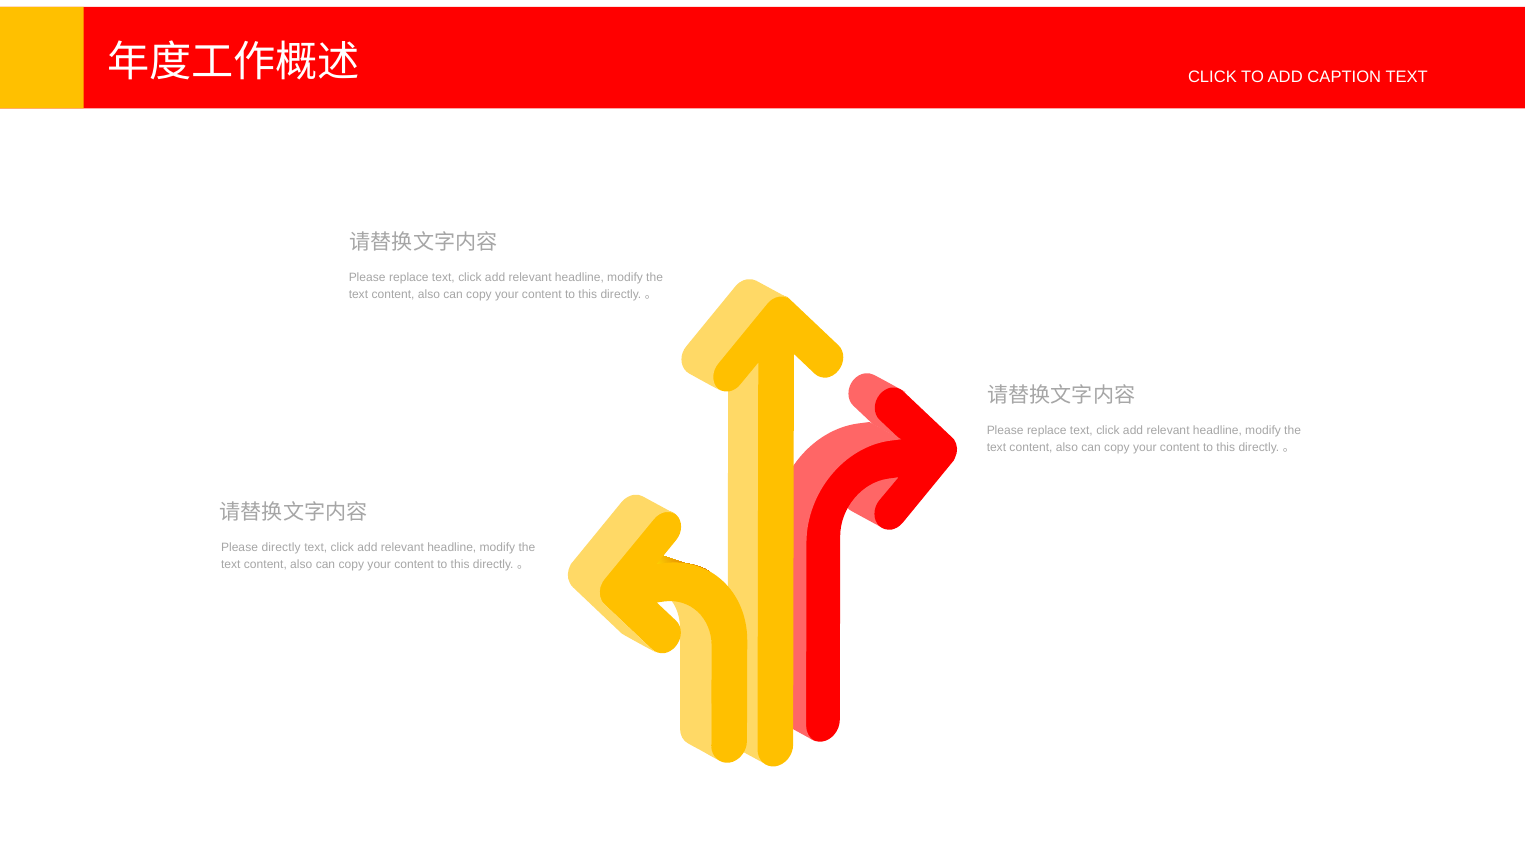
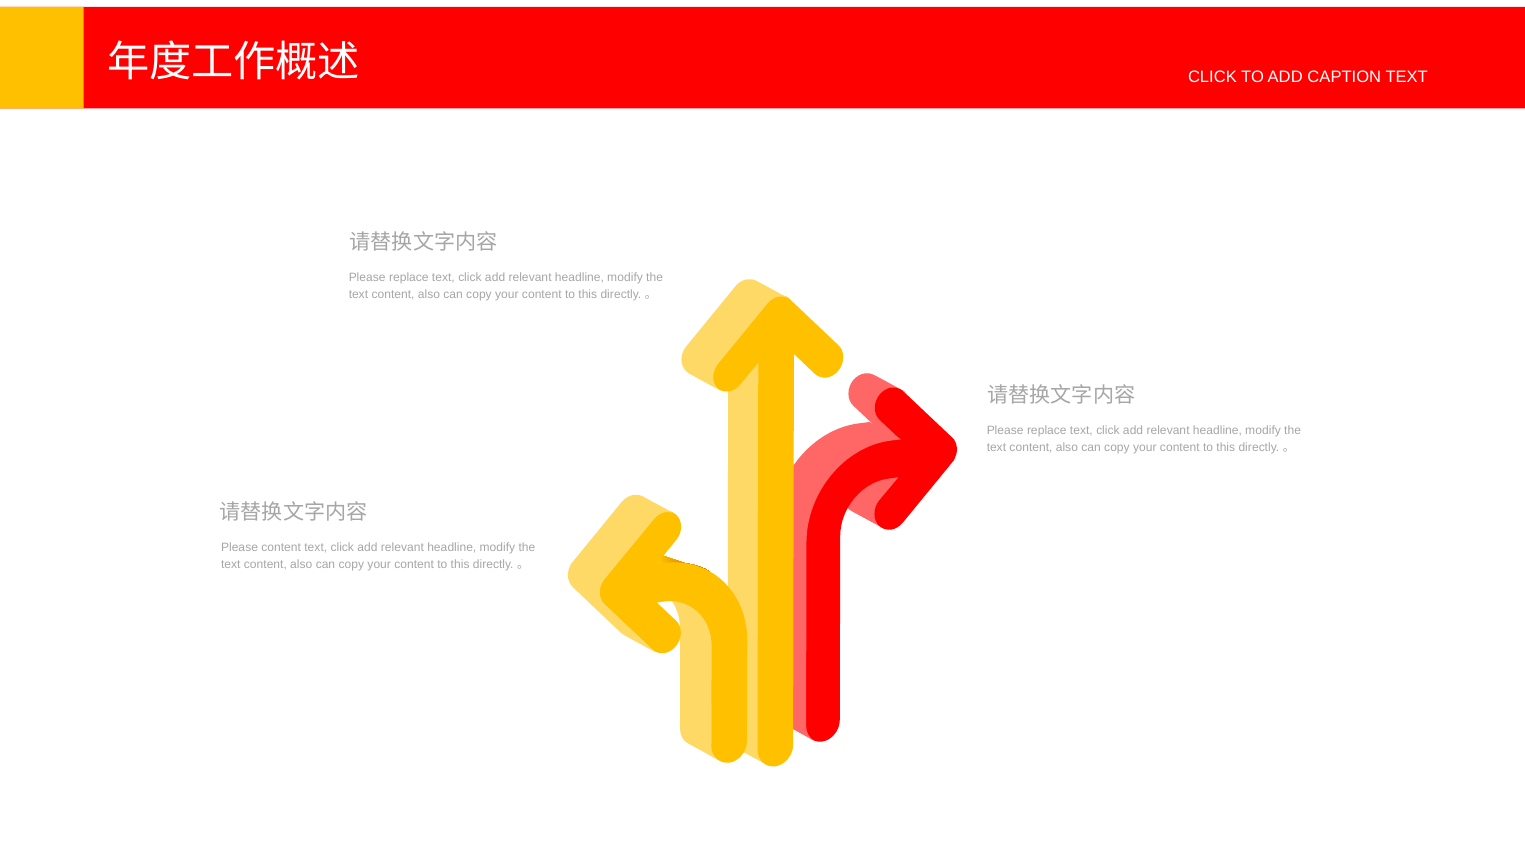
Please directly: directly -> content
